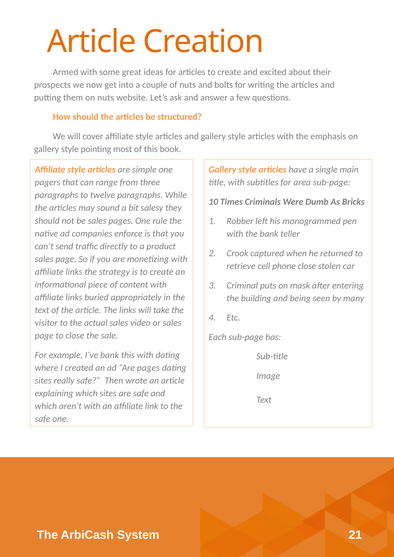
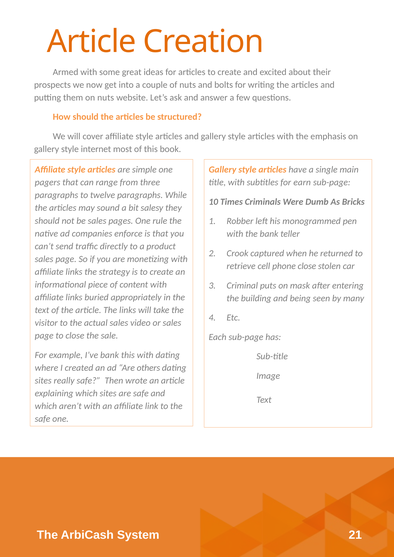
pointing: pointing -> internet
area: area -> earn
Are pages: pages -> others
